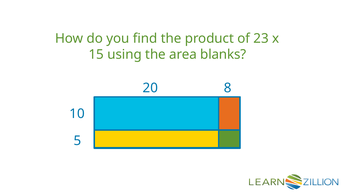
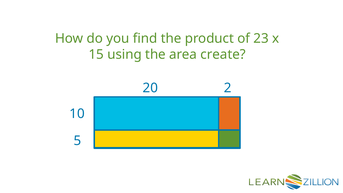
blanks: blanks -> create
8: 8 -> 2
